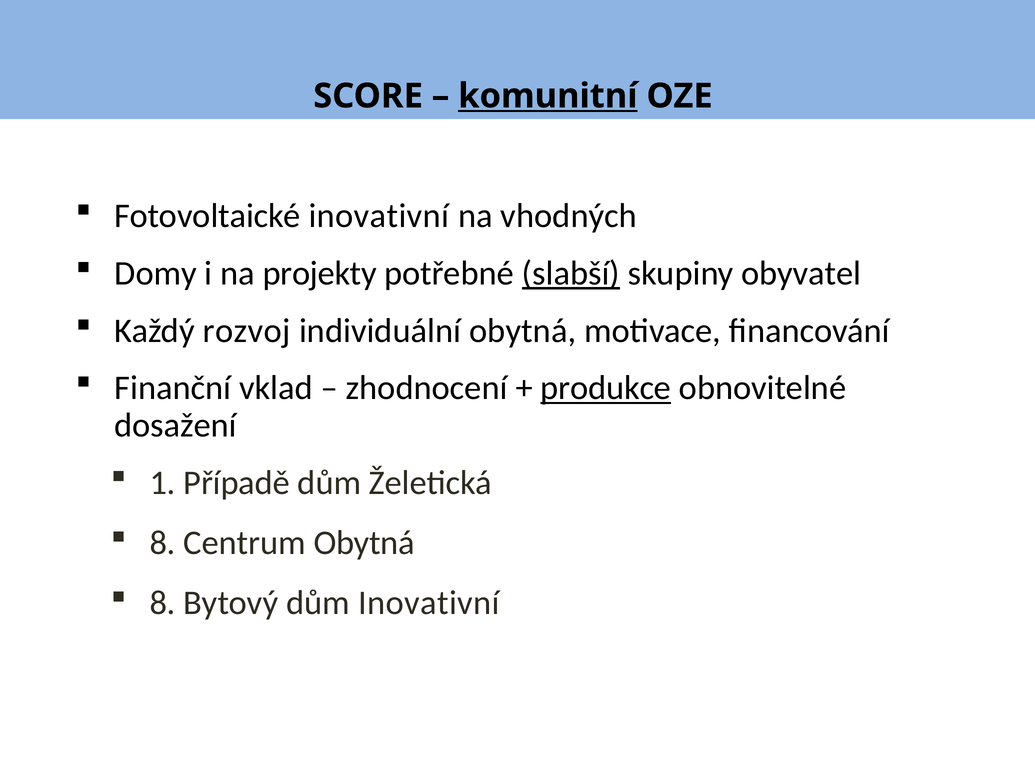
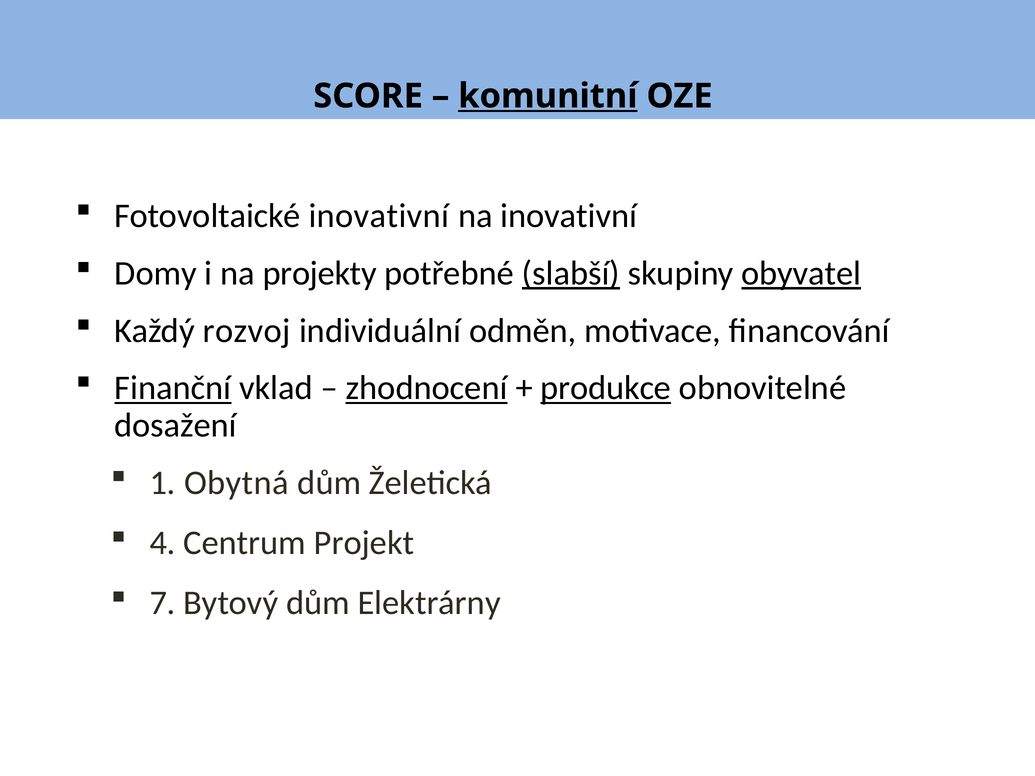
na vhodných: vhodných -> inovativní
obyvatel underline: none -> present
individuální obytná: obytná -> odměn
Finanční underline: none -> present
zhodnocení underline: none -> present
Případě: Případě -> Obytná
8 at (163, 543): 8 -> 4
Centrum Obytná: Obytná -> Projekt
8 at (163, 603): 8 -> 7
dům Inovativní: Inovativní -> Elektrárny
